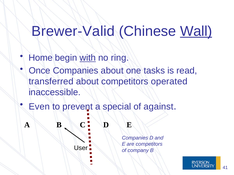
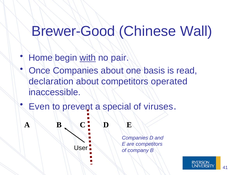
Brewer-Valid: Brewer-Valid -> Brewer-Good
Wall underline: present -> none
ring: ring -> pair
tasks: tasks -> basis
transferred: transferred -> declaration
against: against -> viruses
